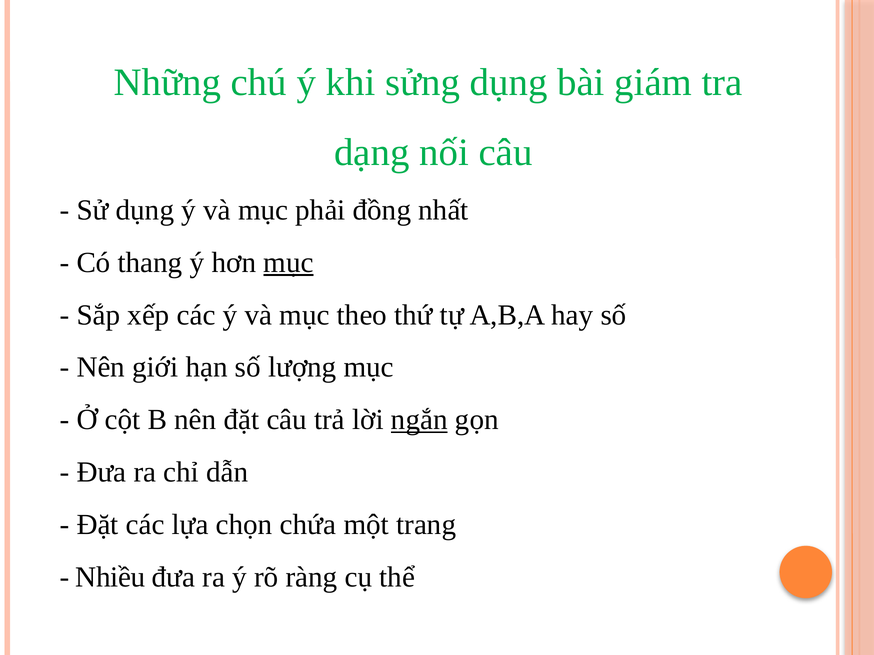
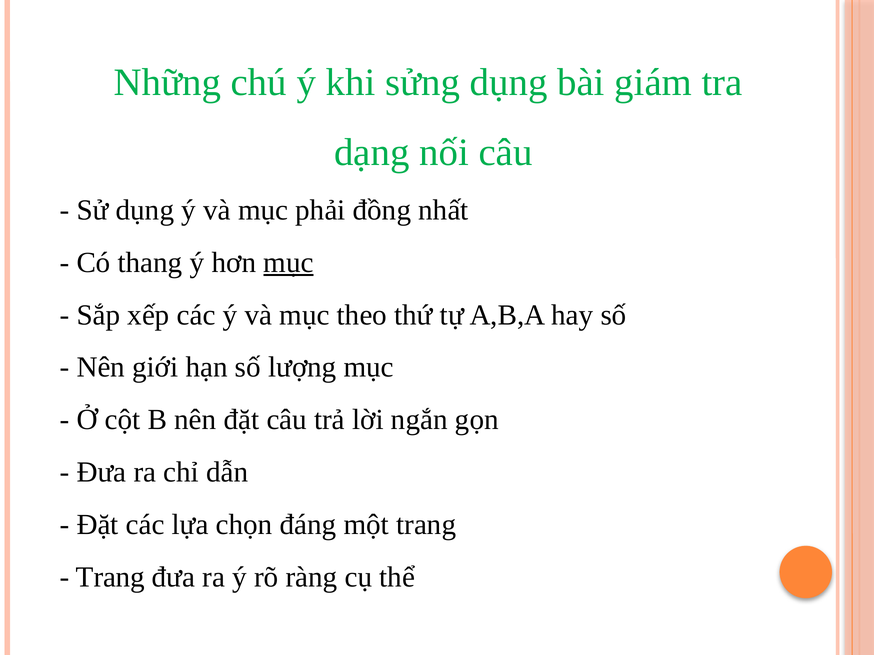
ngắn underline: present -> none
chứa: chứa -> đáng
Nhiều at (110, 577): Nhiều -> Trang
